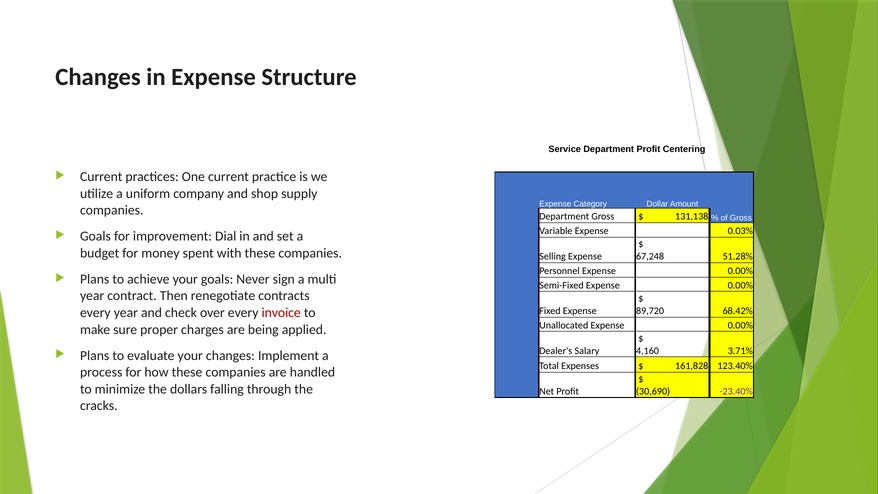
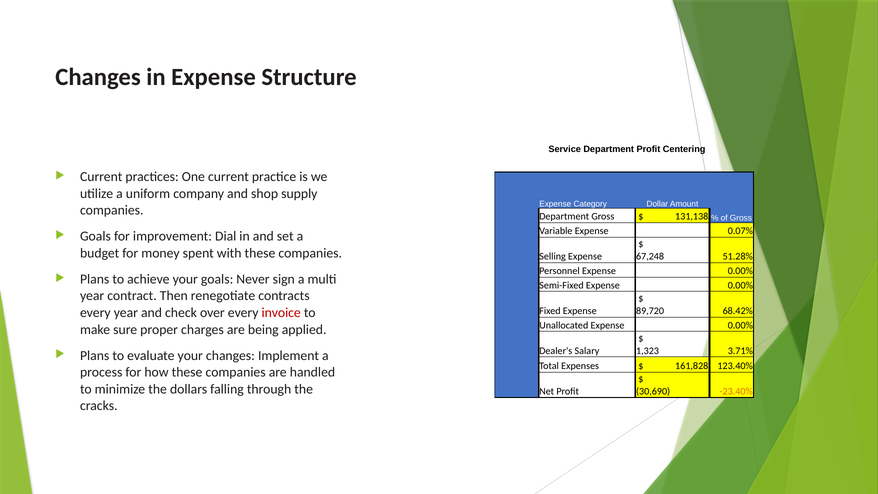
0.03%: 0.03% -> 0.07%
4,160: 4,160 -> 1,323
-23.40% colour: purple -> orange
